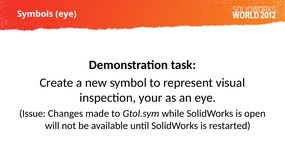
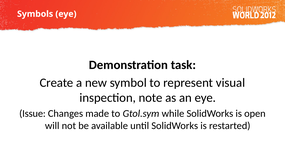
your: your -> note
